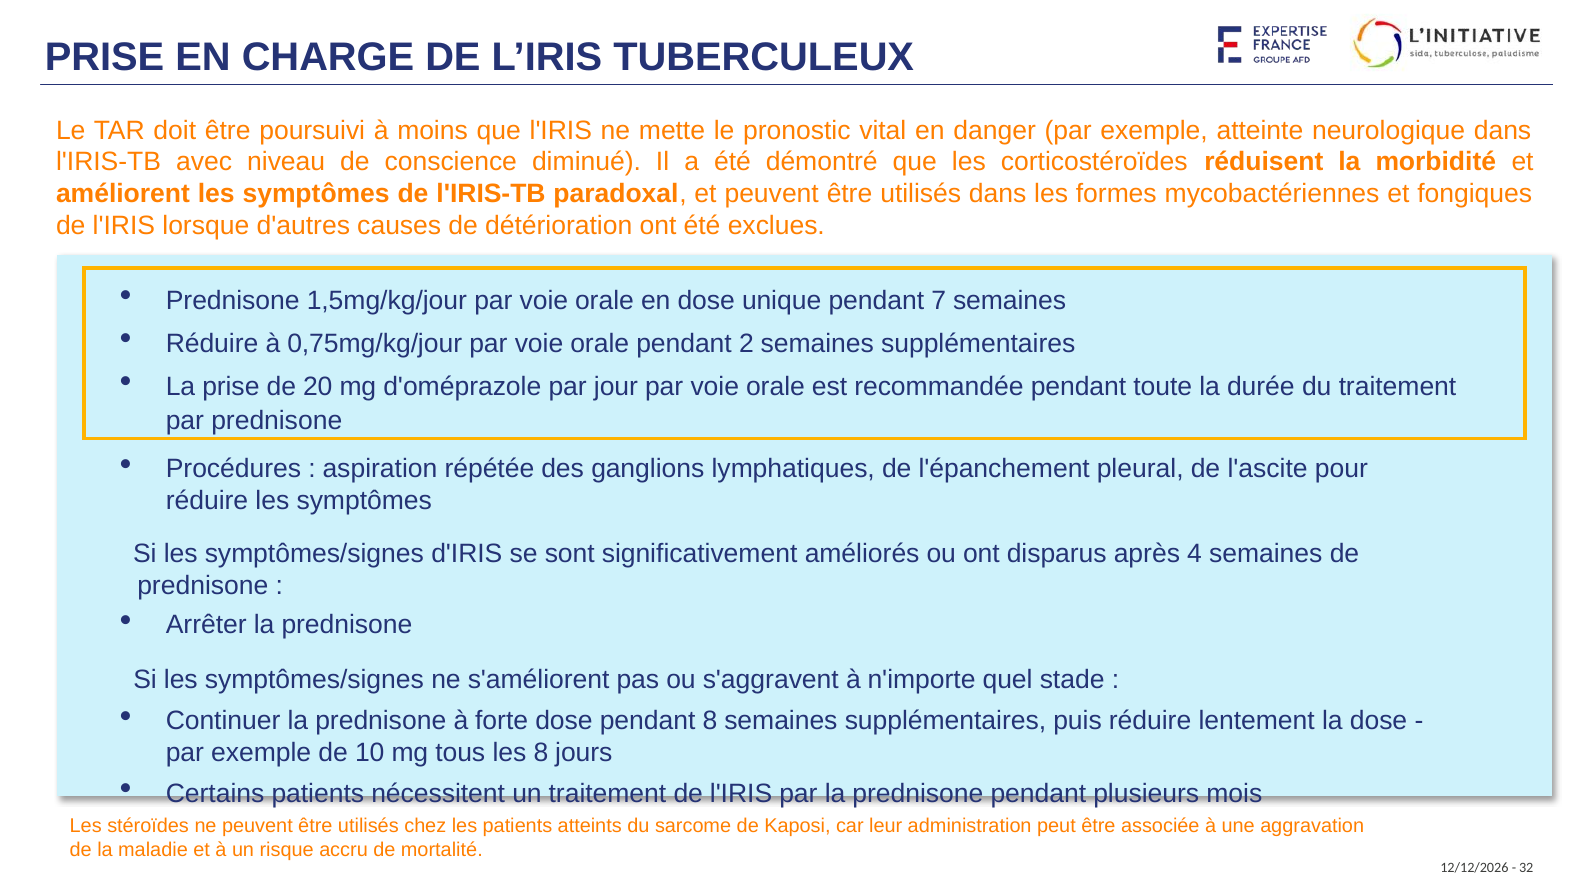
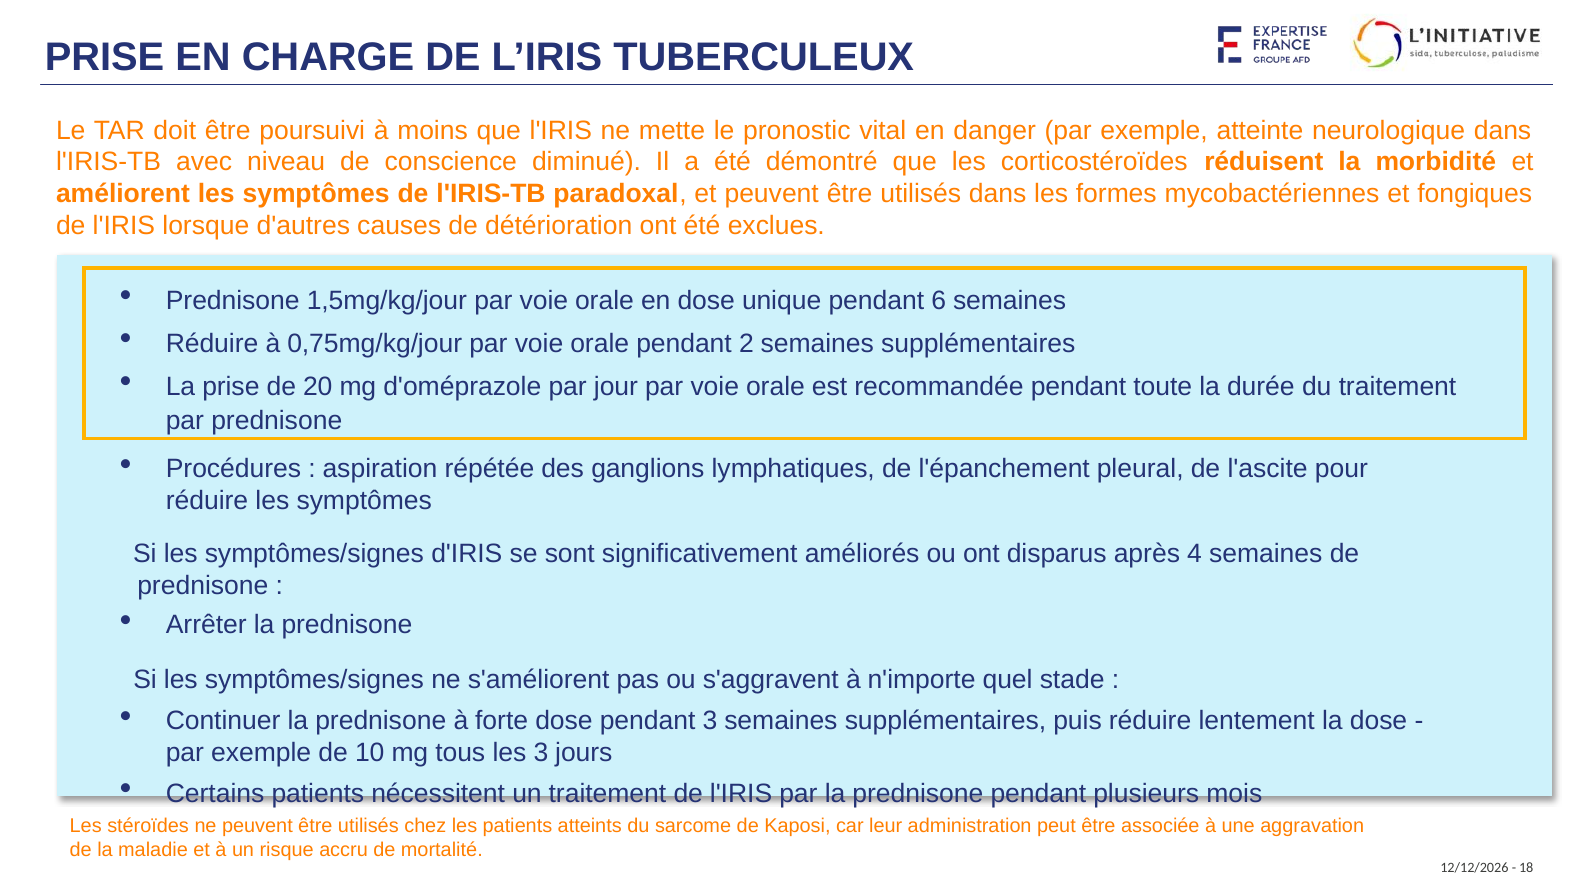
7: 7 -> 6
pendant 8: 8 -> 3
les 8: 8 -> 3
32: 32 -> 18
